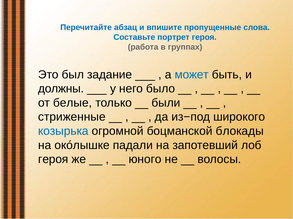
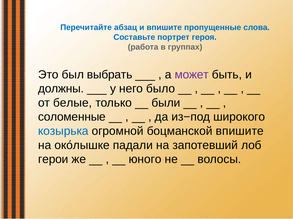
задание: задание -> выбрать
может colour: blue -> purple
стриженные: стриженные -> соломенные
боцманской блокады: блокады -> впишите
героя at (53, 160): героя -> герои
